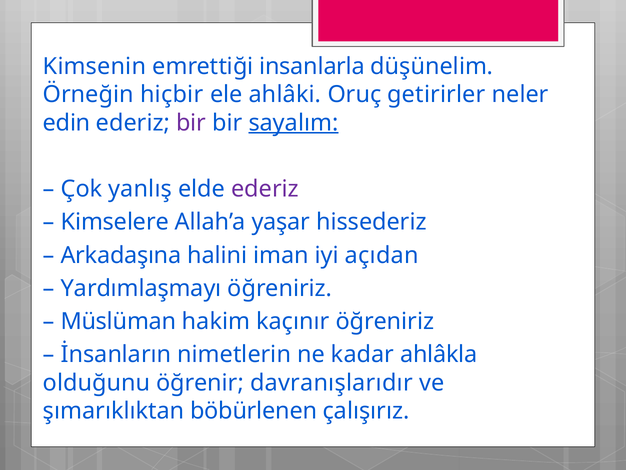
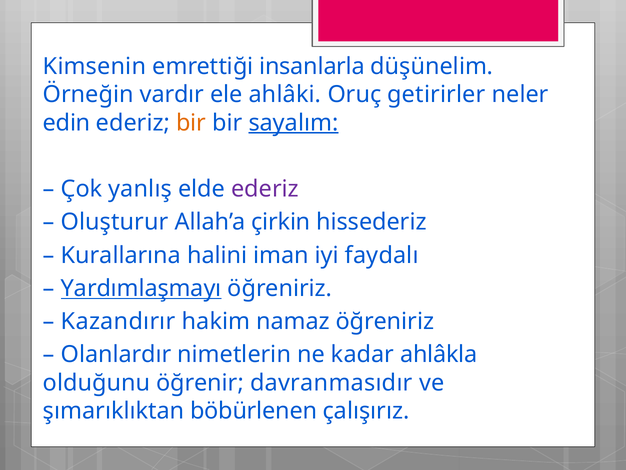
hiçbir: hiçbir -> vardır
bir at (191, 123) colour: purple -> orange
Kimselere: Kimselere -> Oluşturur
yaşar: yaşar -> çirkin
Arkadaşına: Arkadaşına -> Kurallarına
açıdan: açıdan -> faydalı
Yardımlaşmayı underline: none -> present
Müslüman: Müslüman -> Kazandırır
kaçınır: kaçınır -> namaz
İnsanların: İnsanların -> Olanlardır
davranışlarıdır: davranışlarıdır -> davranmasıdır
